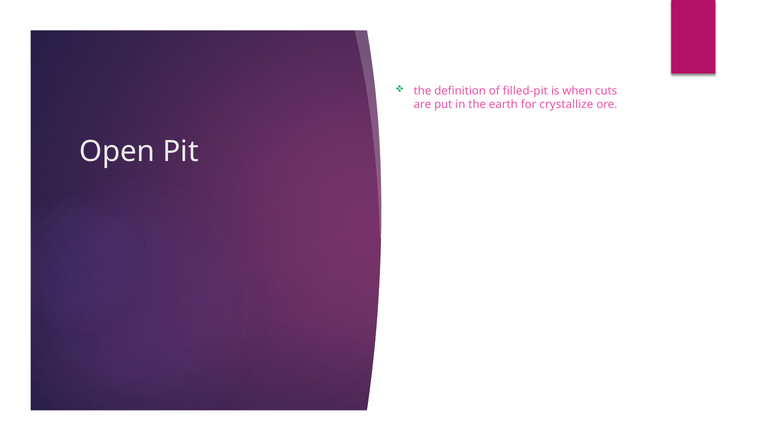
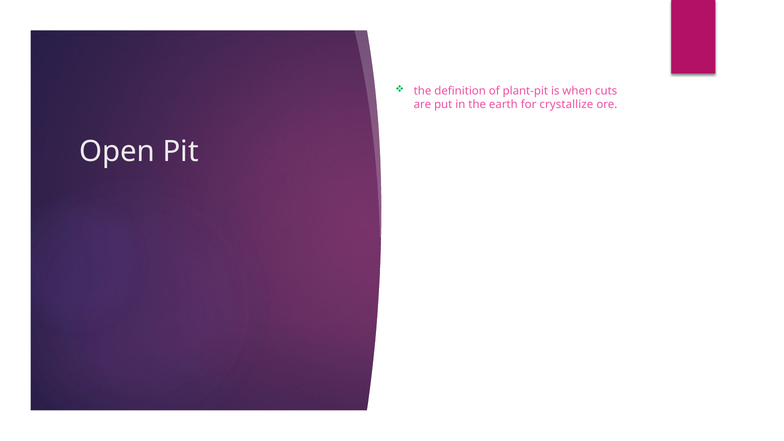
filled-pit: filled-pit -> plant-pit
